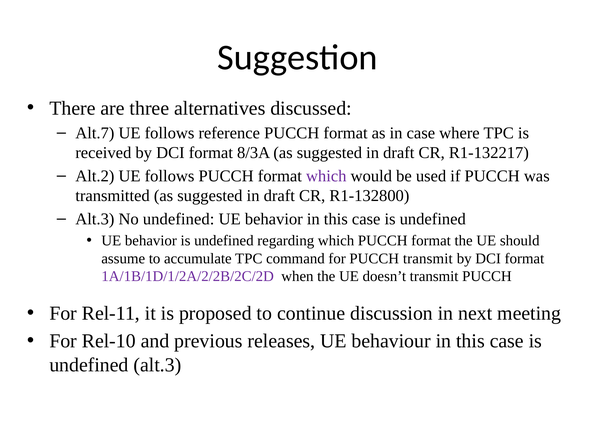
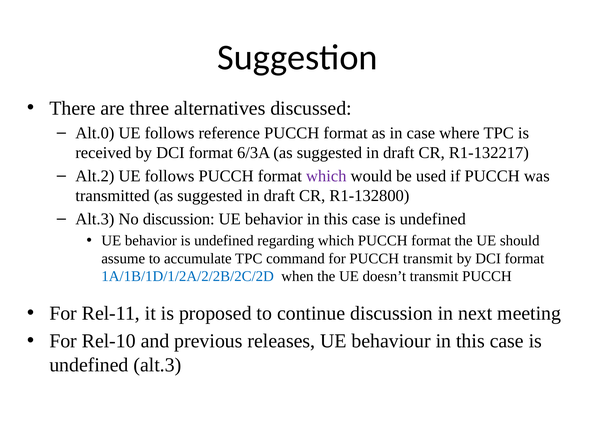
Alt.7: Alt.7 -> Alt.0
8/3A: 8/3A -> 6/3A
No undefined: undefined -> discussion
1A/1B/1D/1/2A/2/2B/2C/2D colour: purple -> blue
